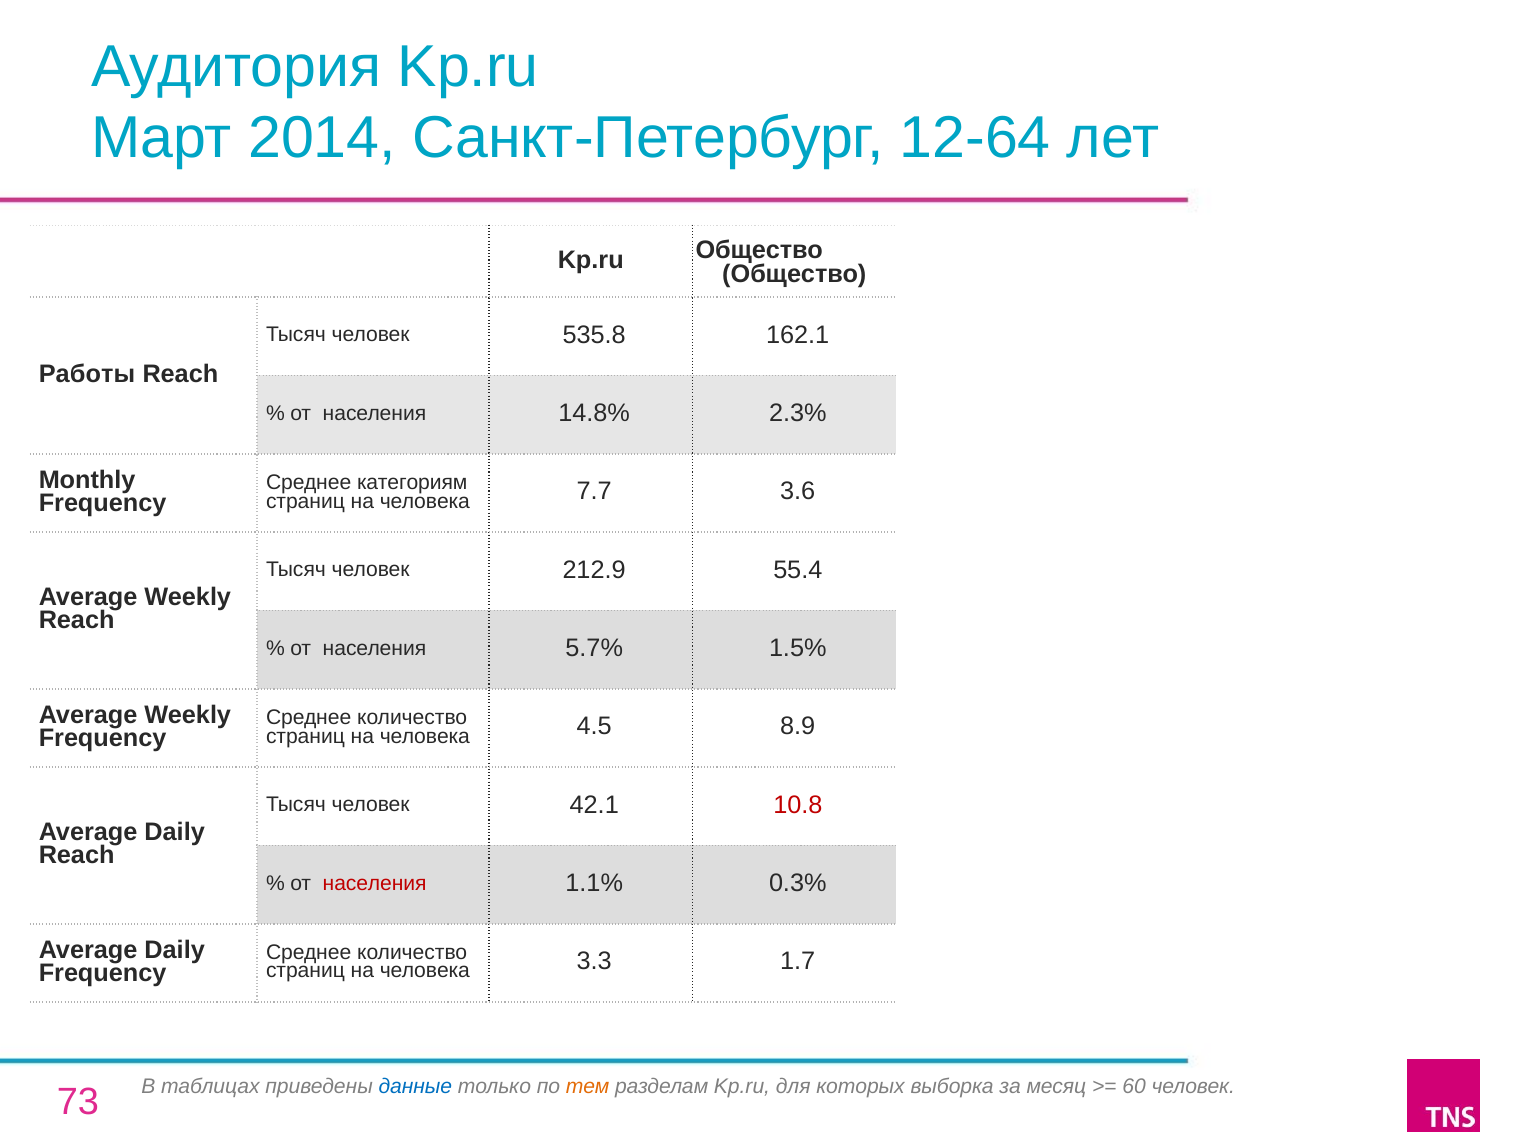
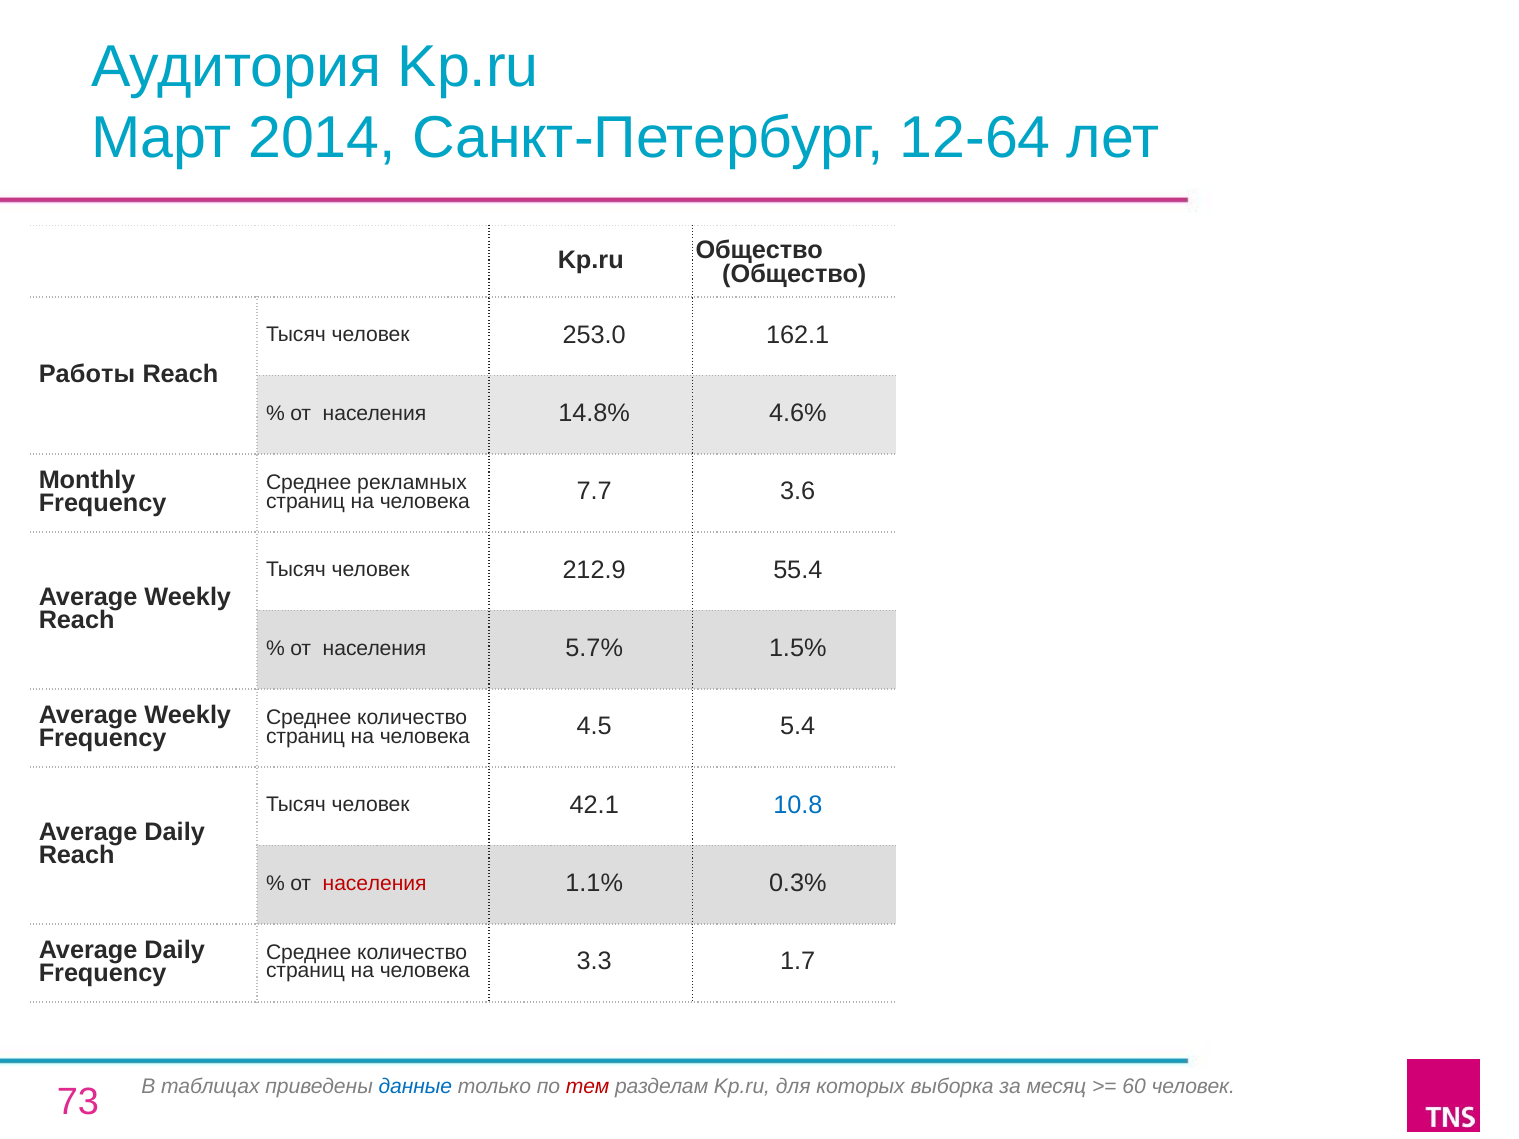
535.8: 535.8 -> 253.0
2.3%: 2.3% -> 4.6%
категориям: категориям -> рекламных
8.9: 8.9 -> 5.4
10.8 colour: red -> blue
тем colour: orange -> red
